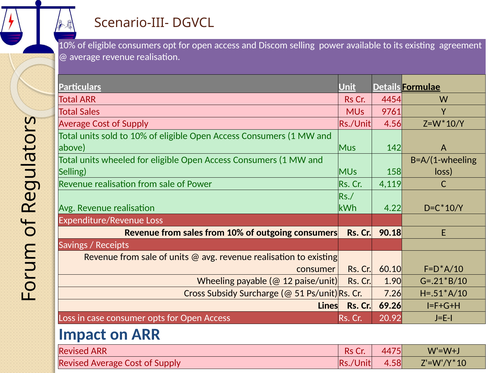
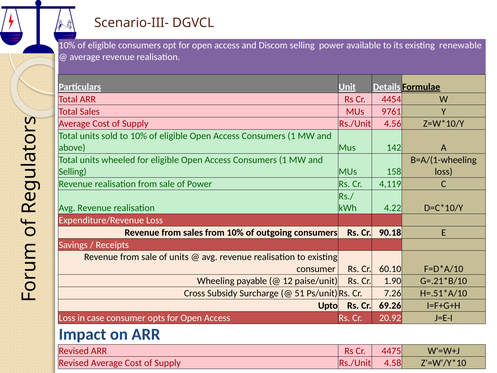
agreement: agreement -> renewable
Lines: Lines -> Upto
